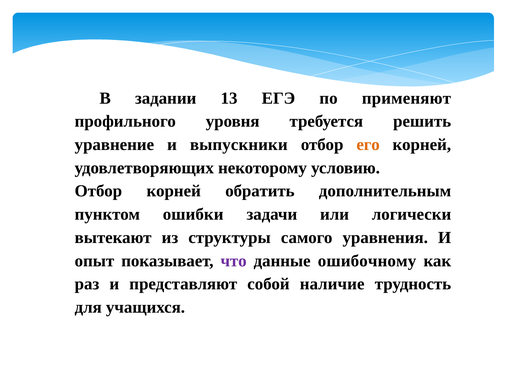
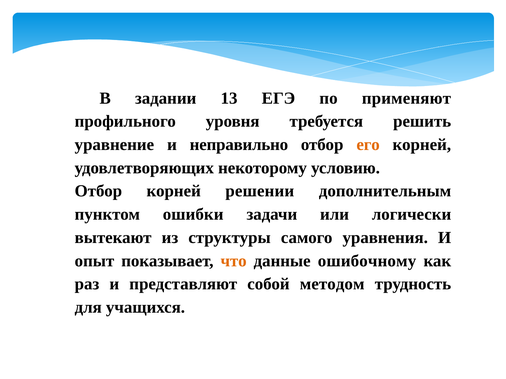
выпускники: выпускники -> неправильно
обратить: обратить -> решении
что colour: purple -> orange
наличие: наличие -> методом
